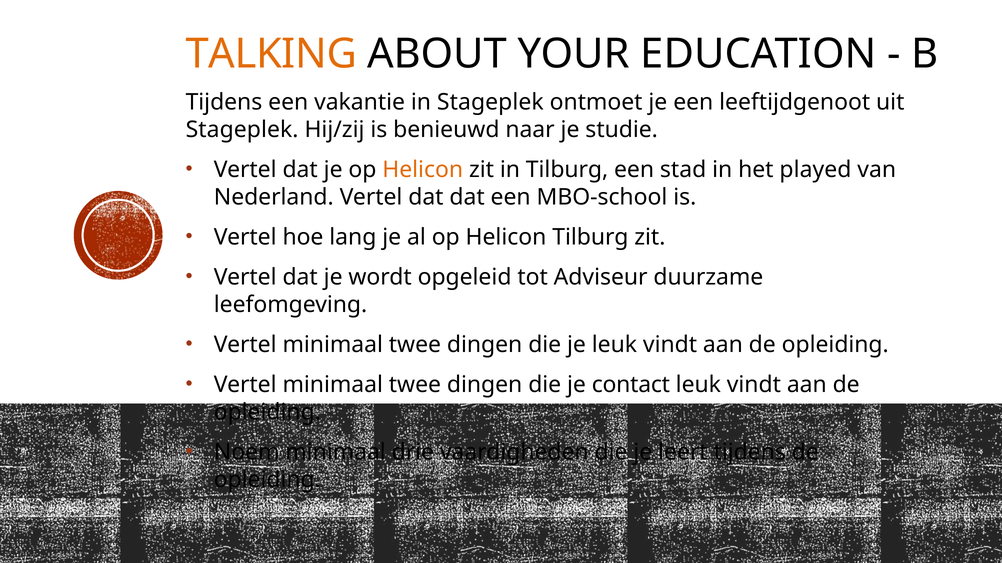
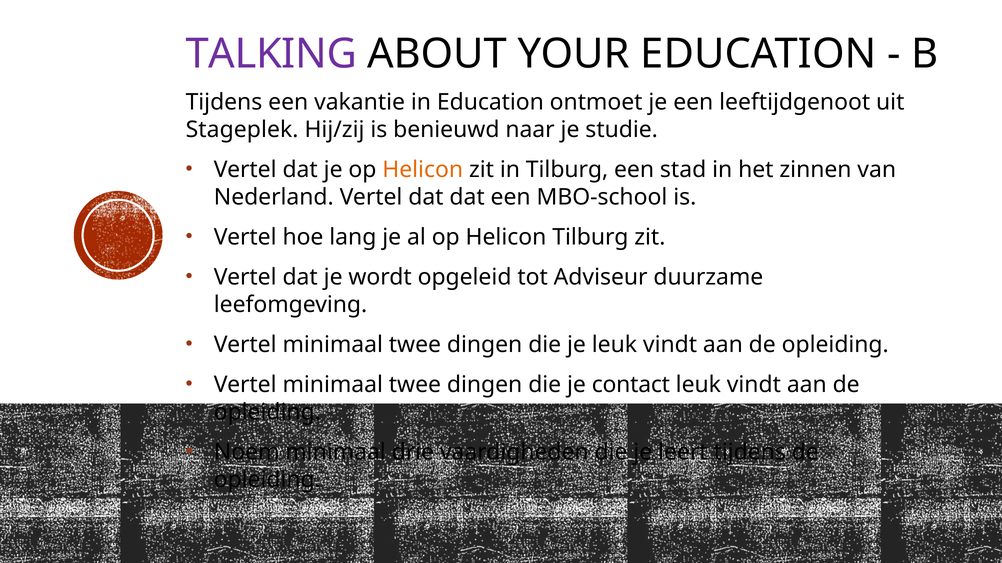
TALKING colour: orange -> purple
in Stageplek: Stageplek -> Education
played: played -> zinnen
